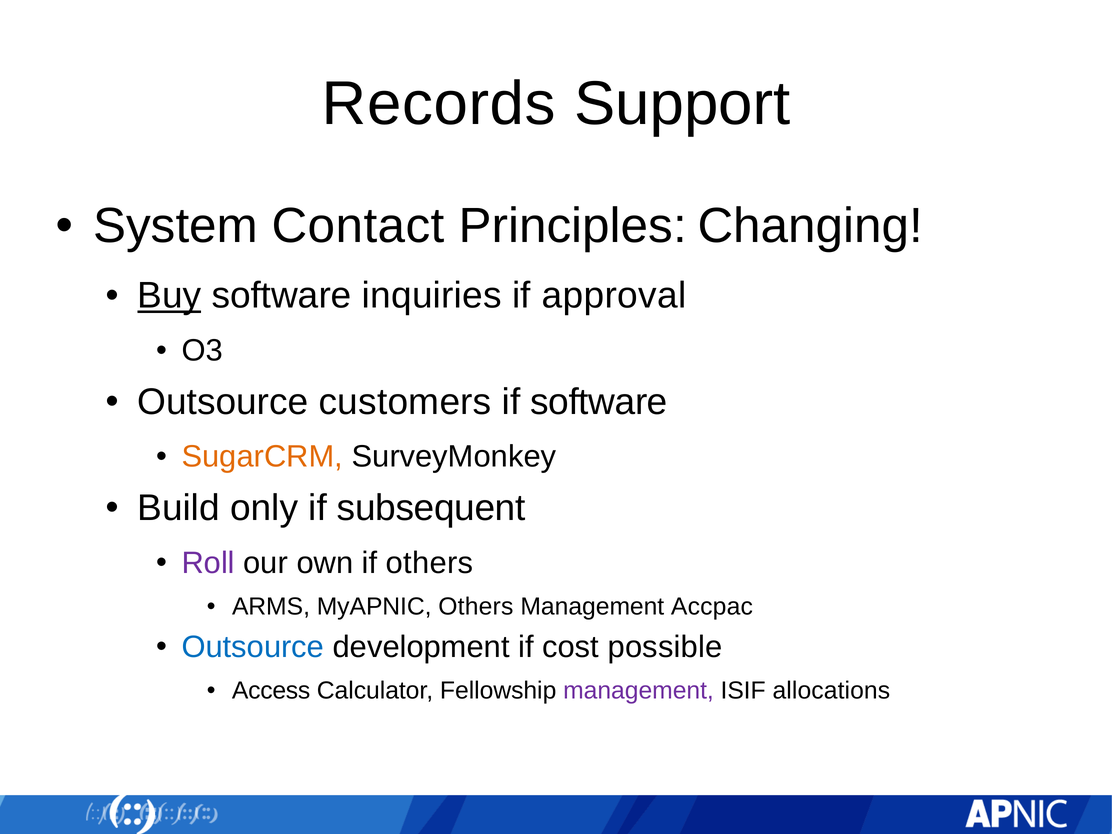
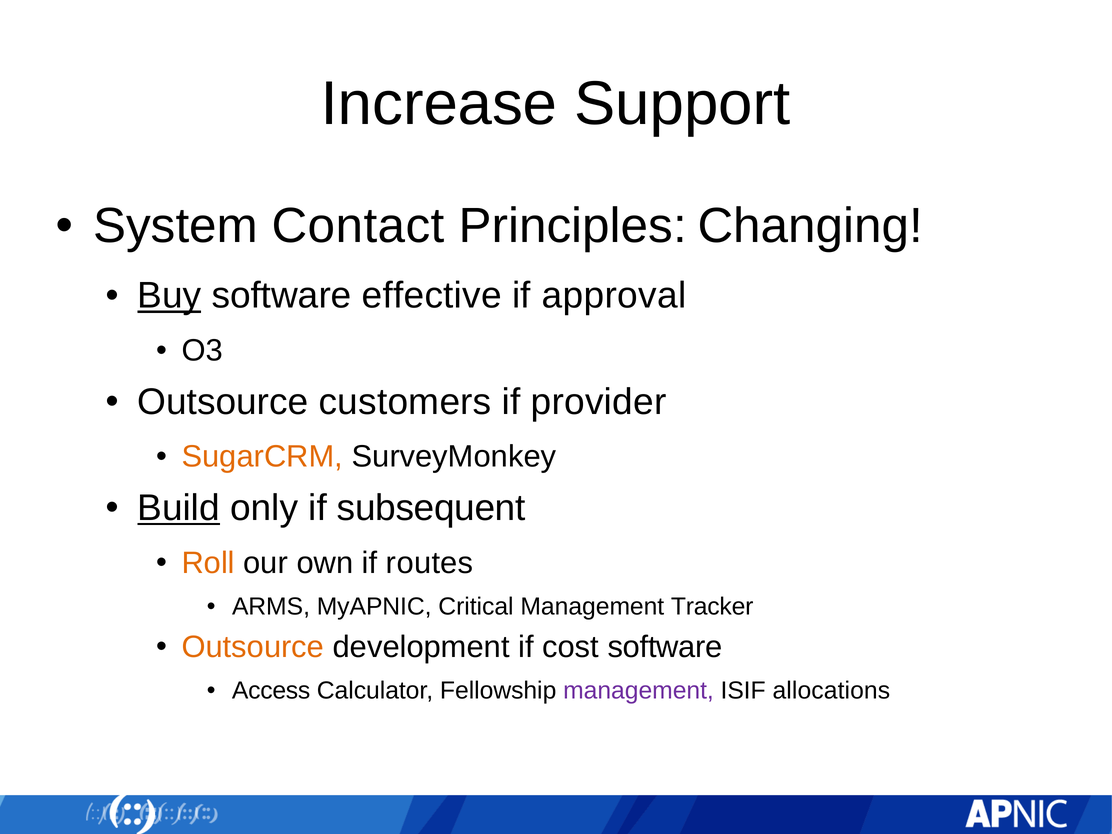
Records: Records -> Increase
inquiries: inquiries -> effective
if software: software -> provider
Build underline: none -> present
Roll colour: purple -> orange
if others: others -> routes
MyAPNIC Others: Others -> Critical
Accpac: Accpac -> Tracker
Outsource at (253, 647) colour: blue -> orange
cost possible: possible -> software
